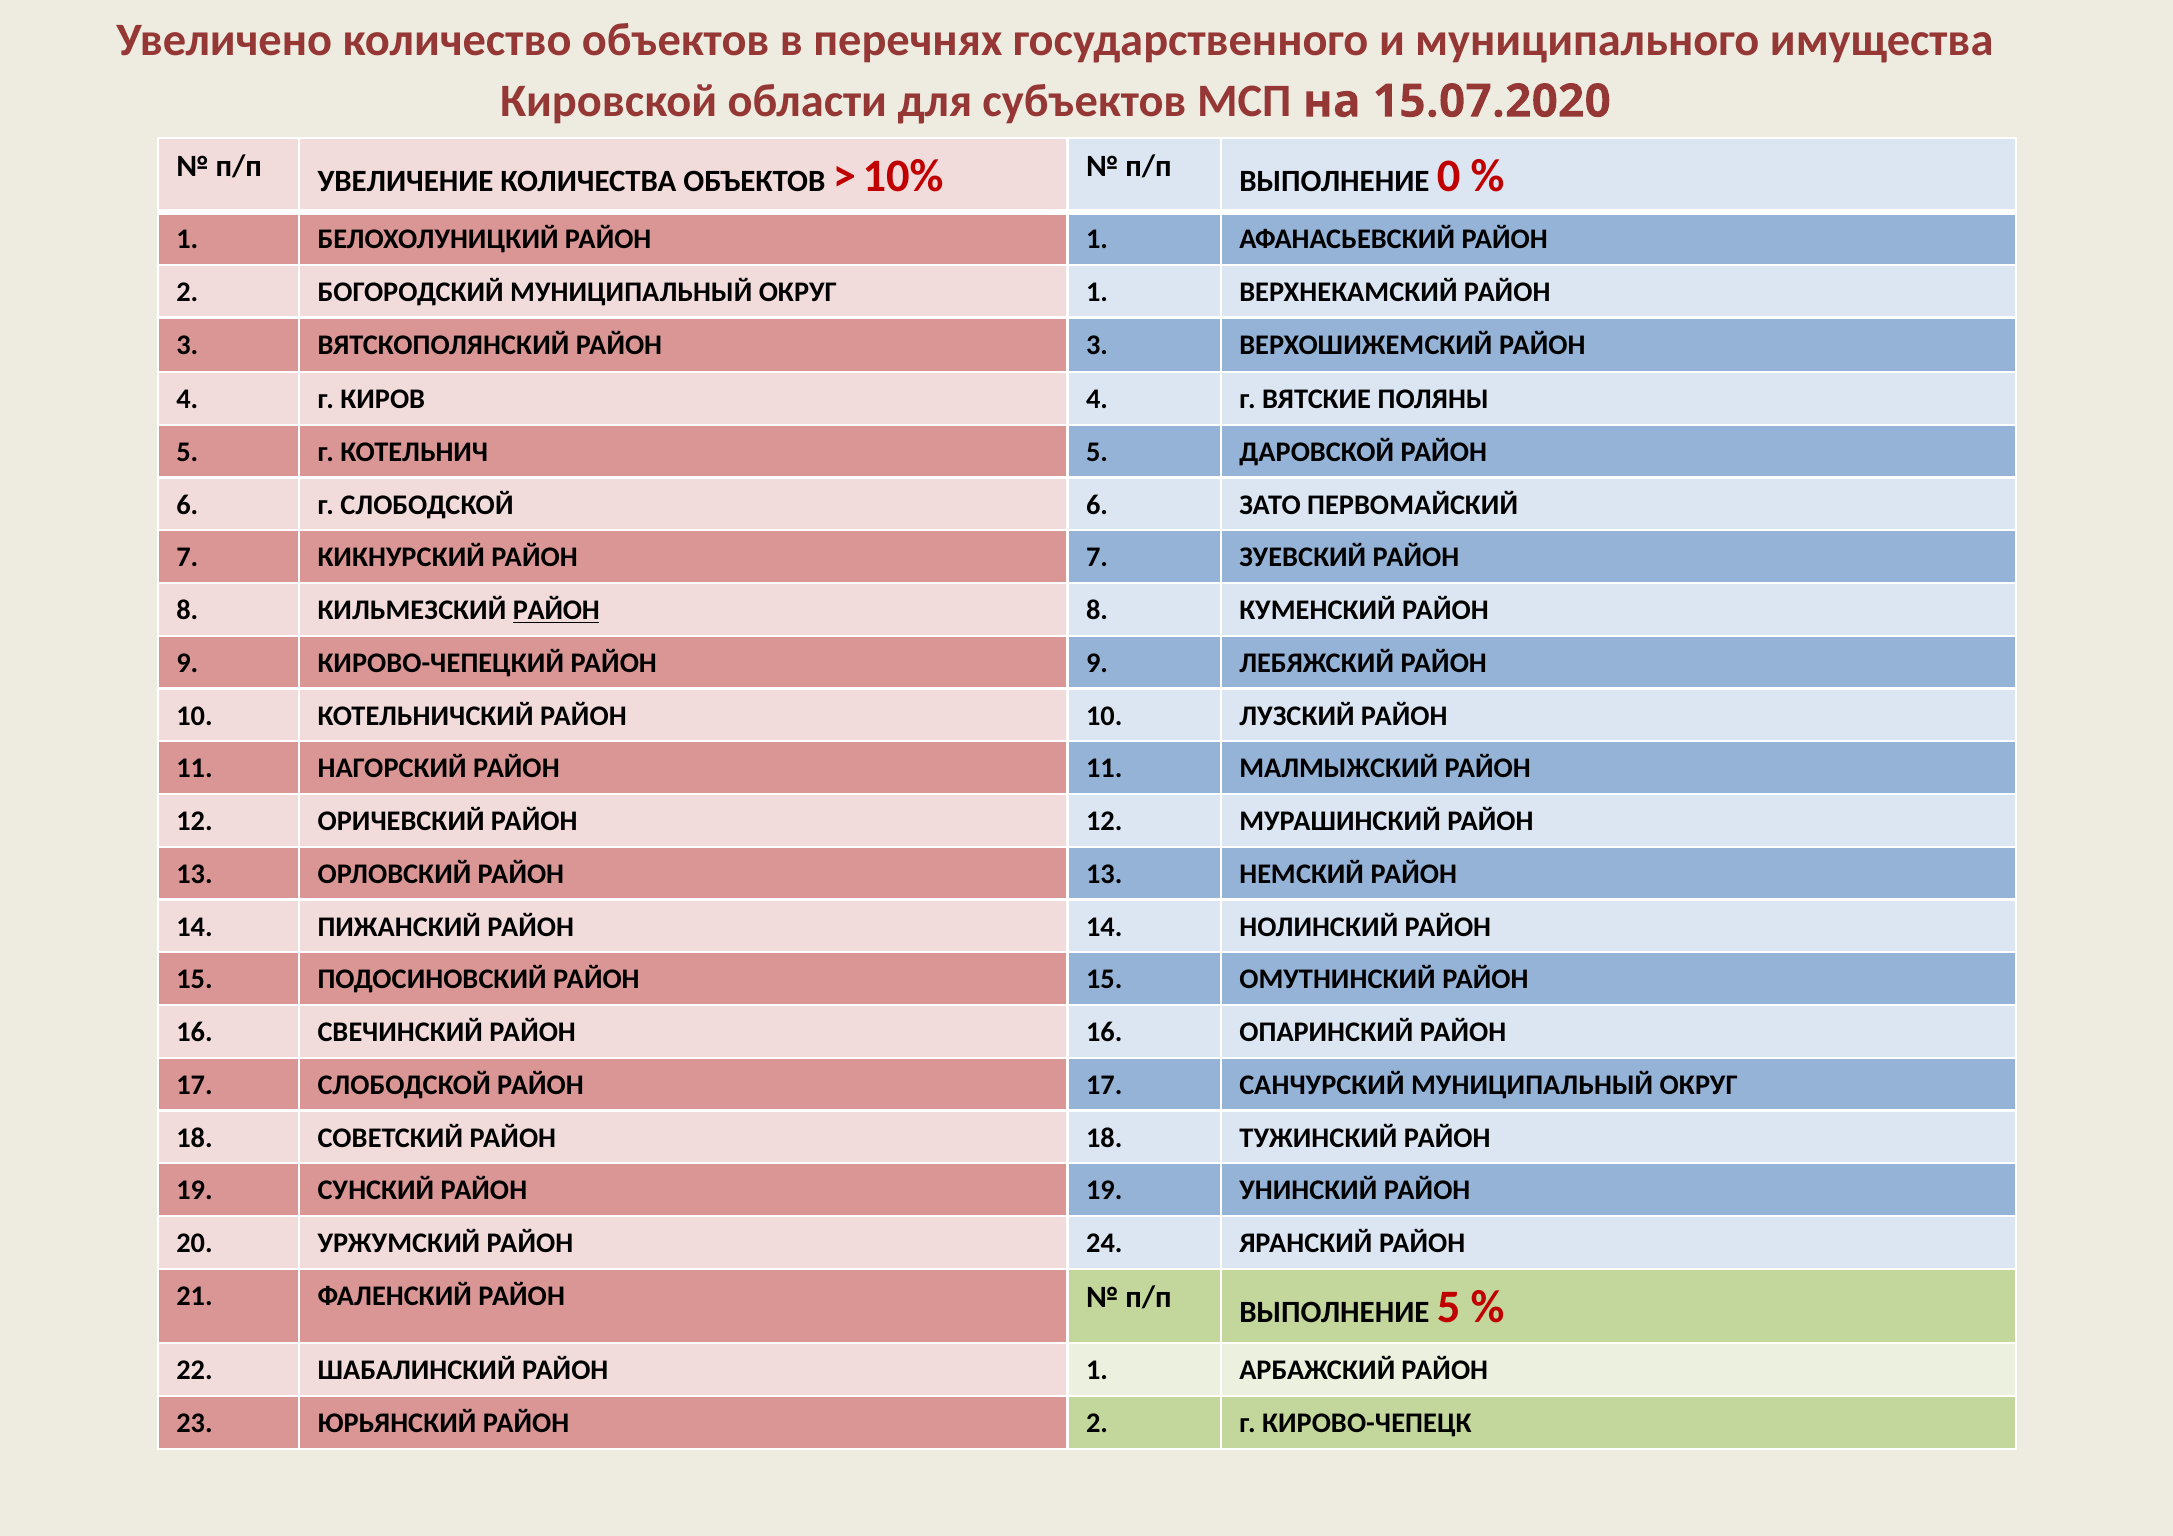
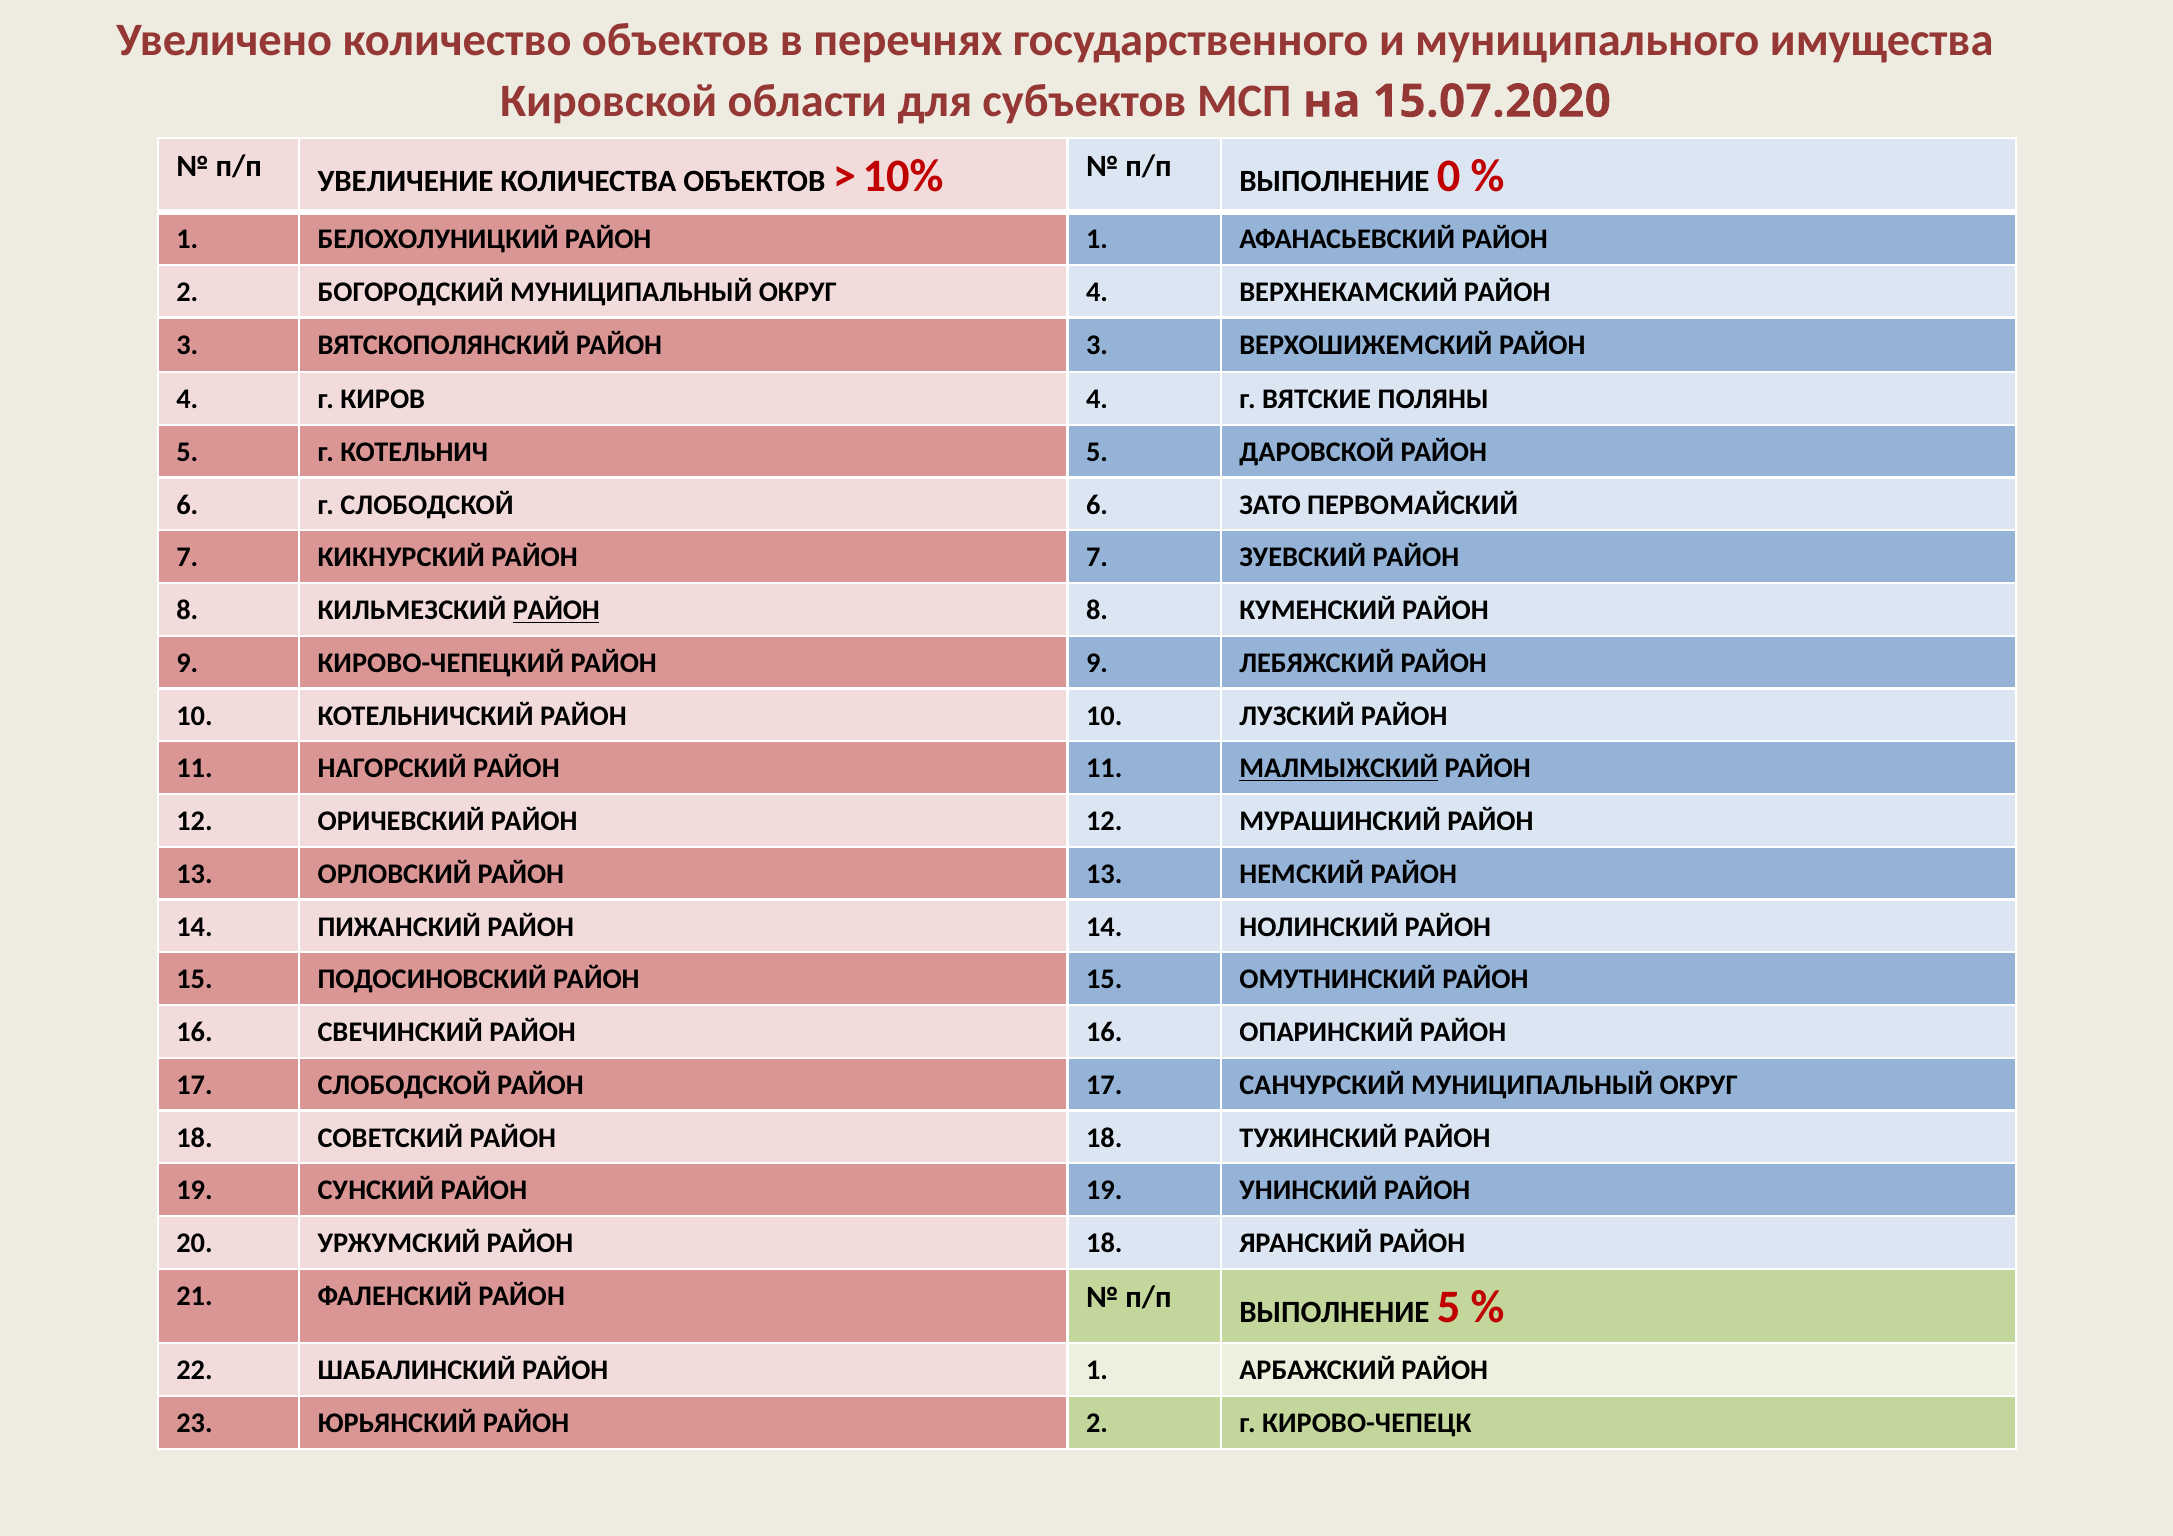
ОКРУГ 1: 1 -> 4
МАЛМЫЖСКИЙ underline: none -> present
УРЖУМСКИЙ РАЙОН 24: 24 -> 18
